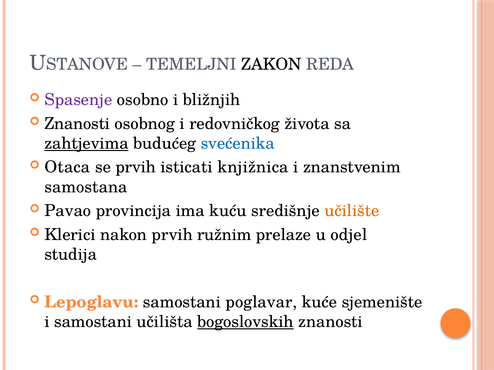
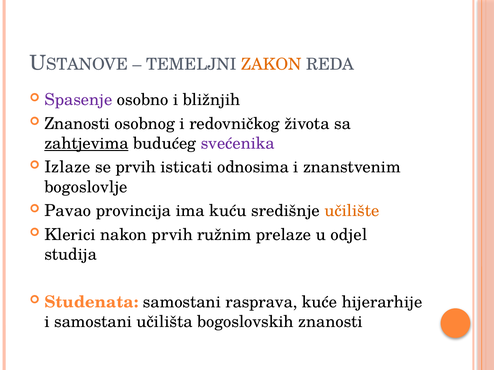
ZAKON colour: black -> orange
svećenika colour: blue -> purple
Otaca: Otaca -> Izlaze
knjižnica: knjižnica -> odnosima
samostana: samostana -> bogoslovlje
Lepoglavu: Lepoglavu -> Studenata
poglavar: poglavar -> rasprava
sjemenište: sjemenište -> hijerarhije
bogoslovskih underline: present -> none
